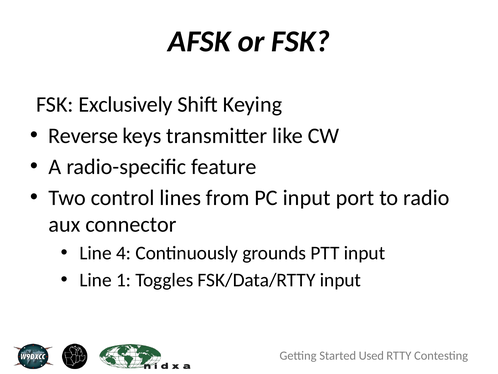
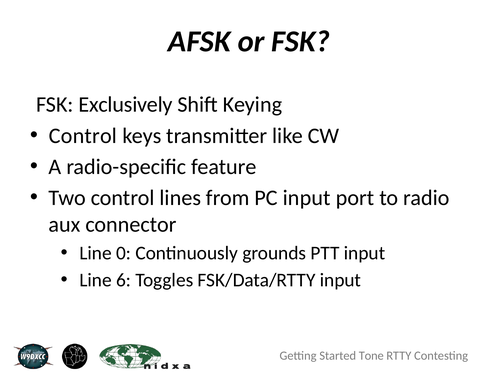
Reverse at (83, 136): Reverse -> Control
4: 4 -> 0
1: 1 -> 6
Used: Used -> Tone
